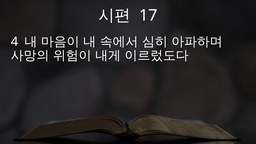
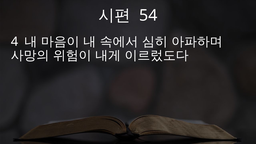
17: 17 -> 54
